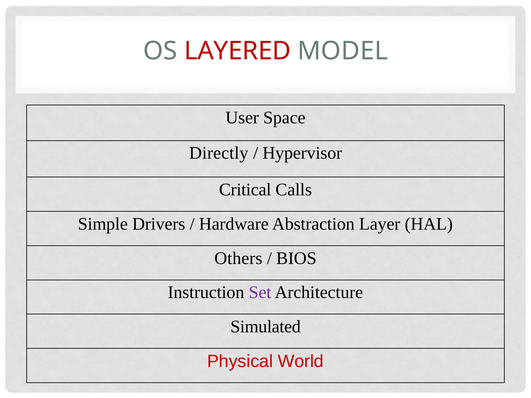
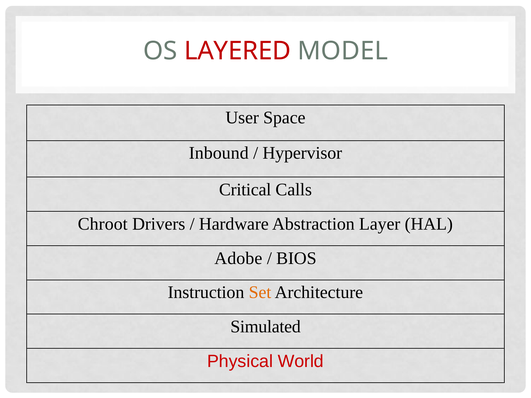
Directly: Directly -> Inbound
Simple: Simple -> Chroot
Others: Others -> Adobe
Set colour: purple -> orange
